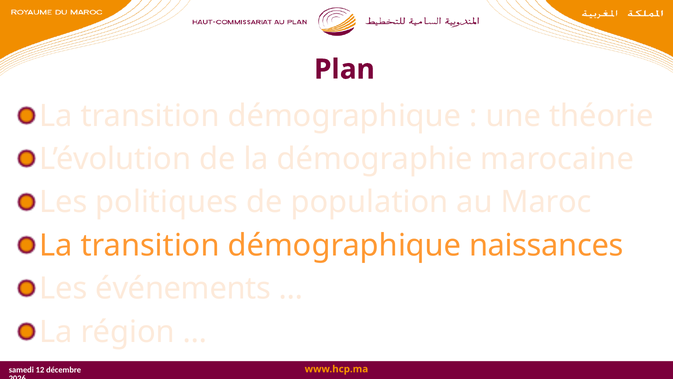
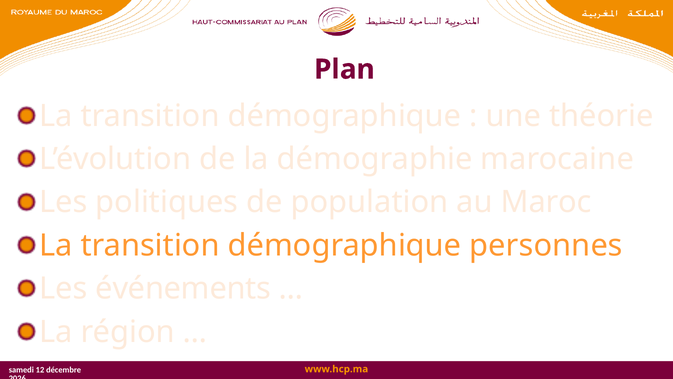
naissances: naissances -> personnes
